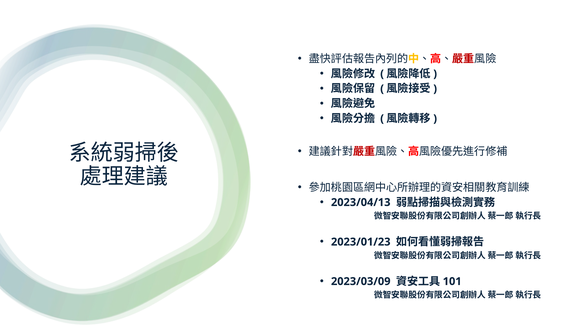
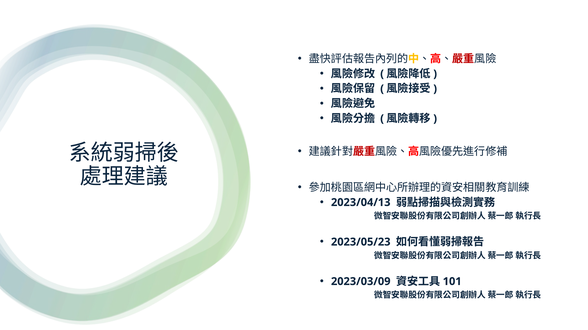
2023/01/23: 2023/01/23 -> 2023/05/23
